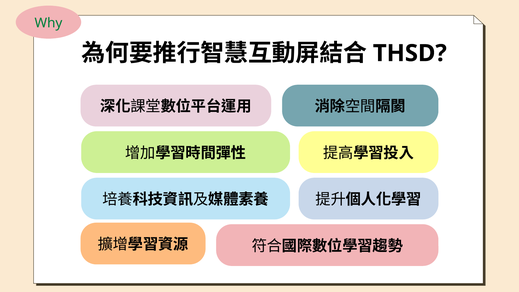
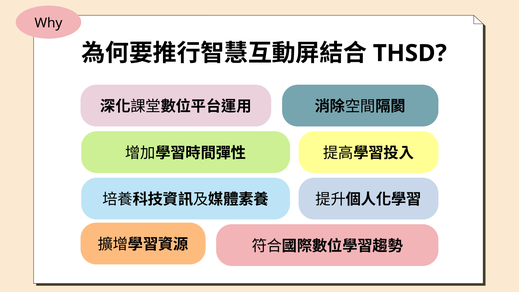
Why colour: green -> black
